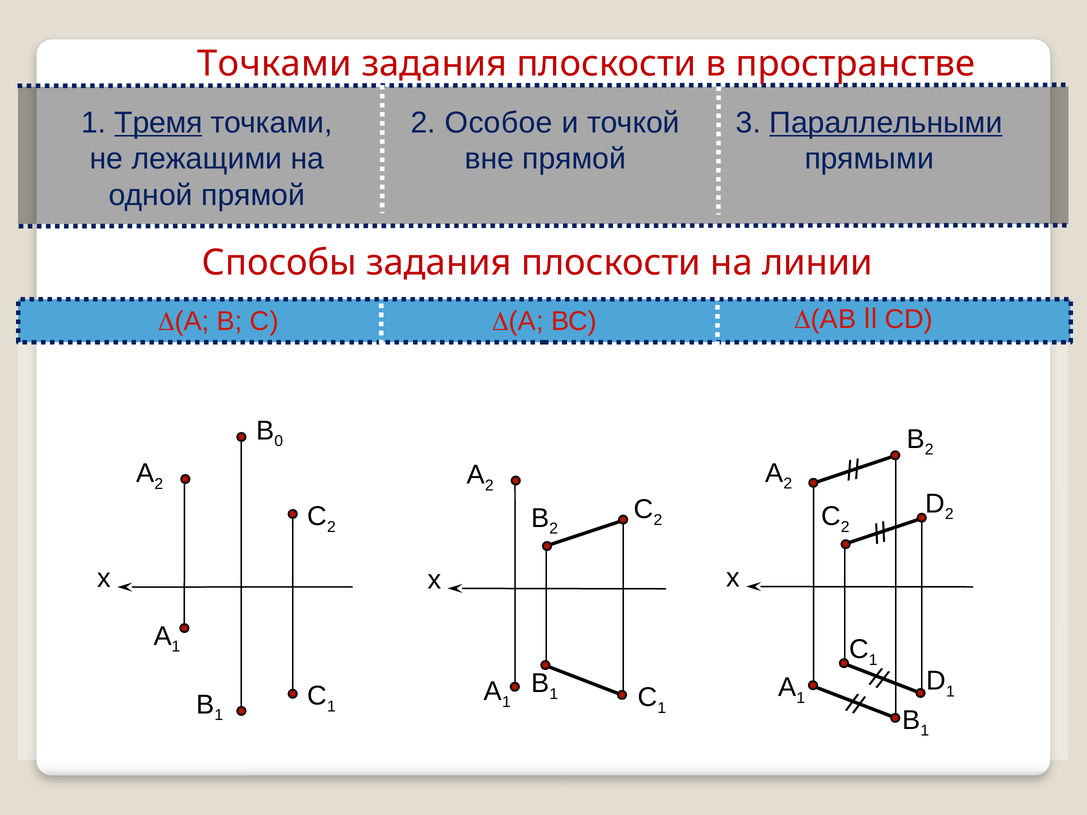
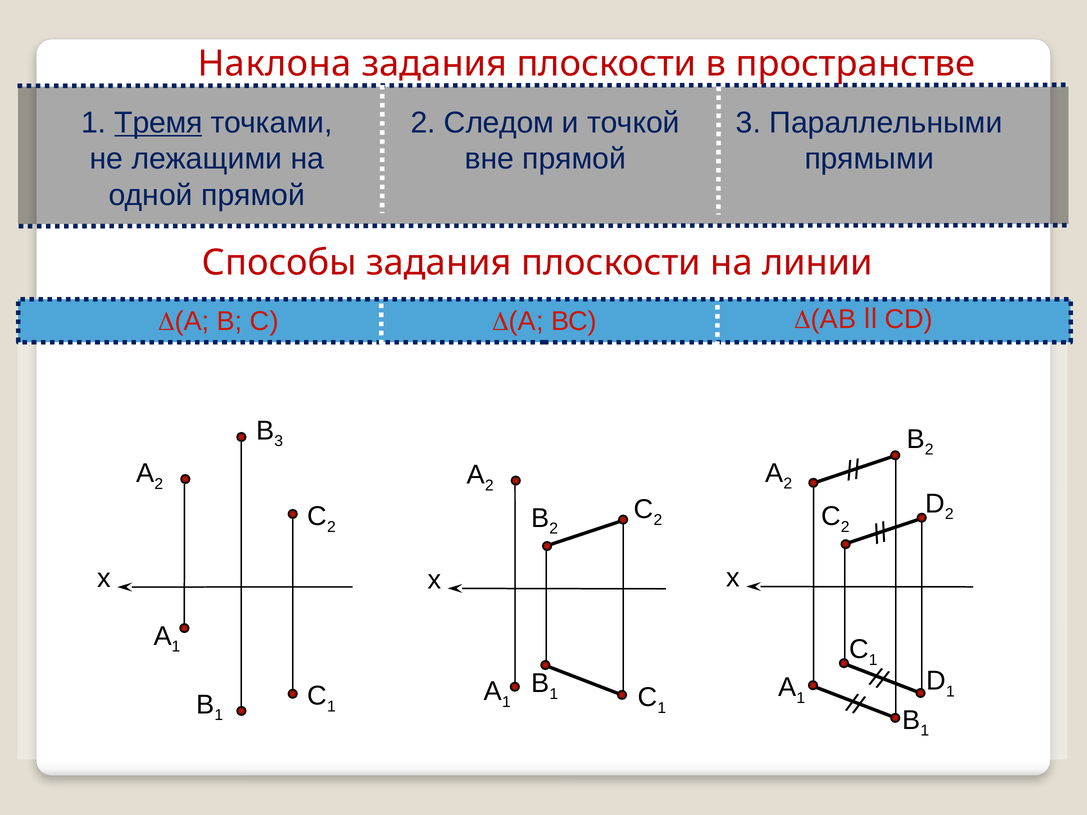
Точками at (275, 64): Точками -> Наклона
Особое: Особое -> Следом
Параллельными underline: present -> none
В 0: 0 -> 3
